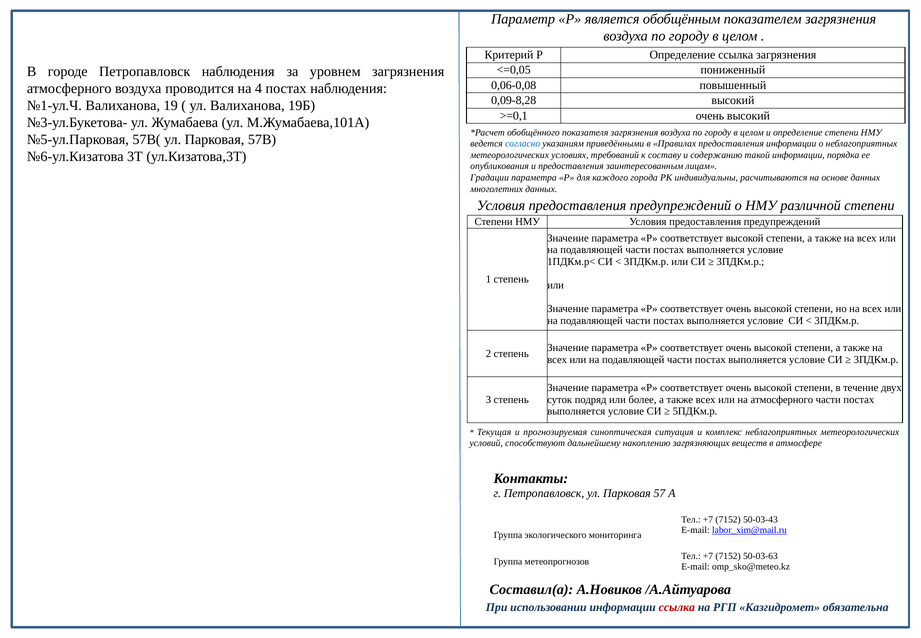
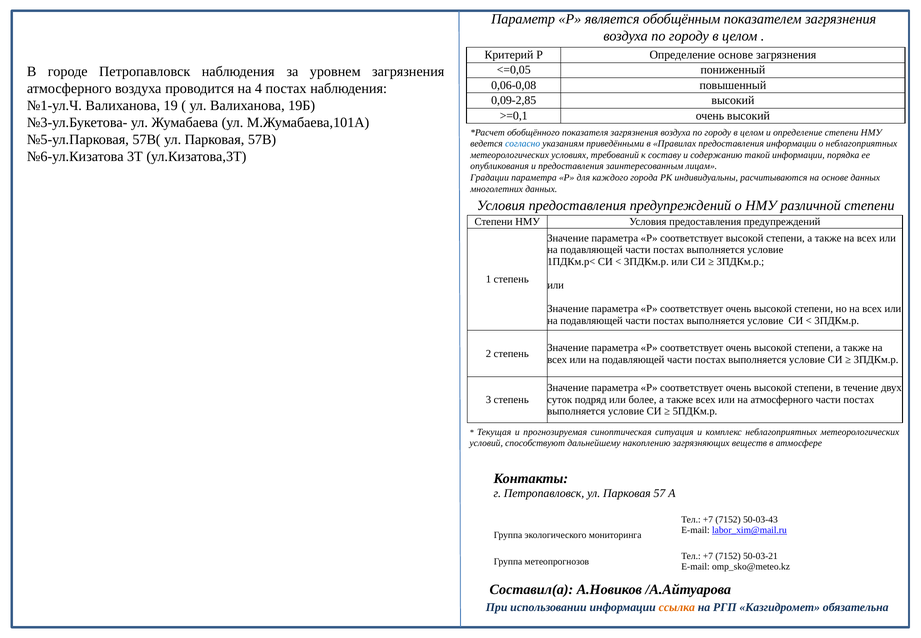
Определение ссылка: ссылка -> основе
0,09-8,28: 0,09-8,28 -> 0,09-2,85
50-03-63: 50-03-63 -> 50-03-21
ссылка at (677, 607) colour: red -> orange
